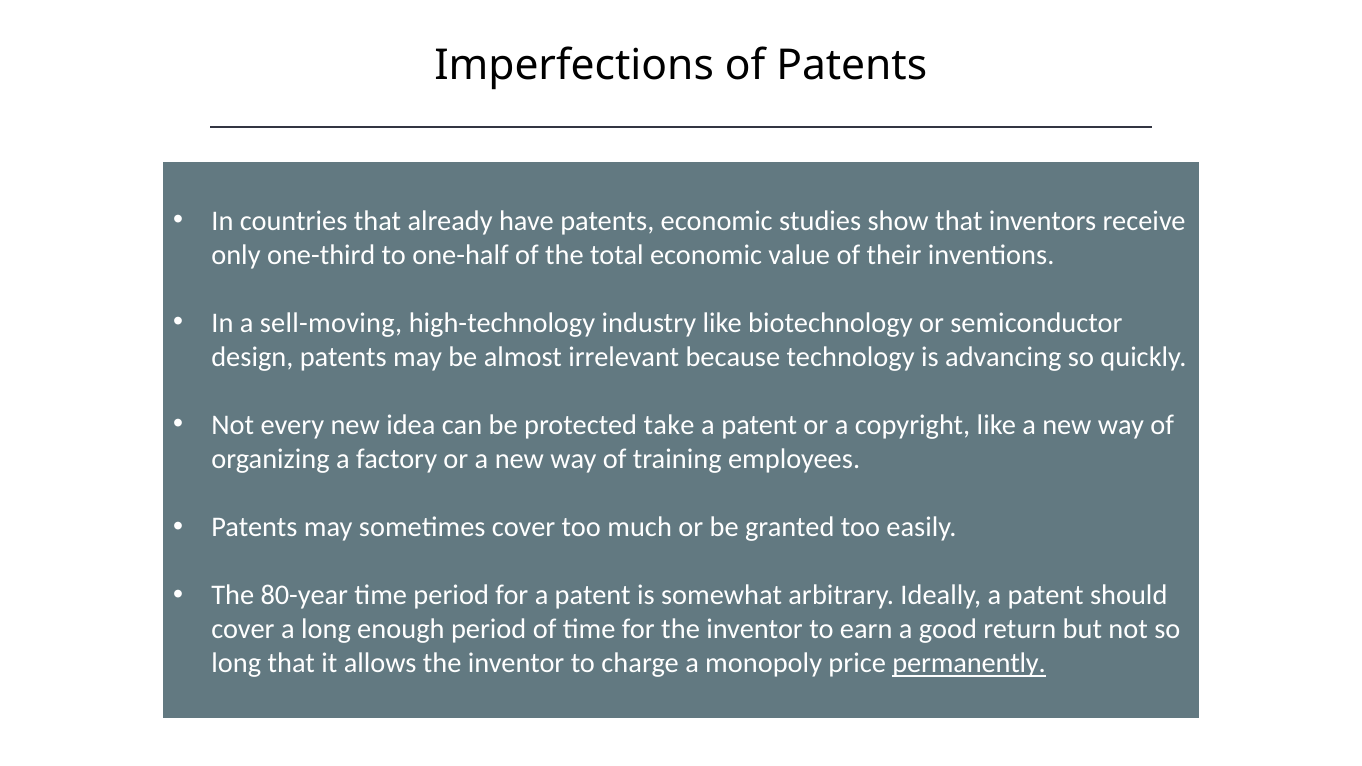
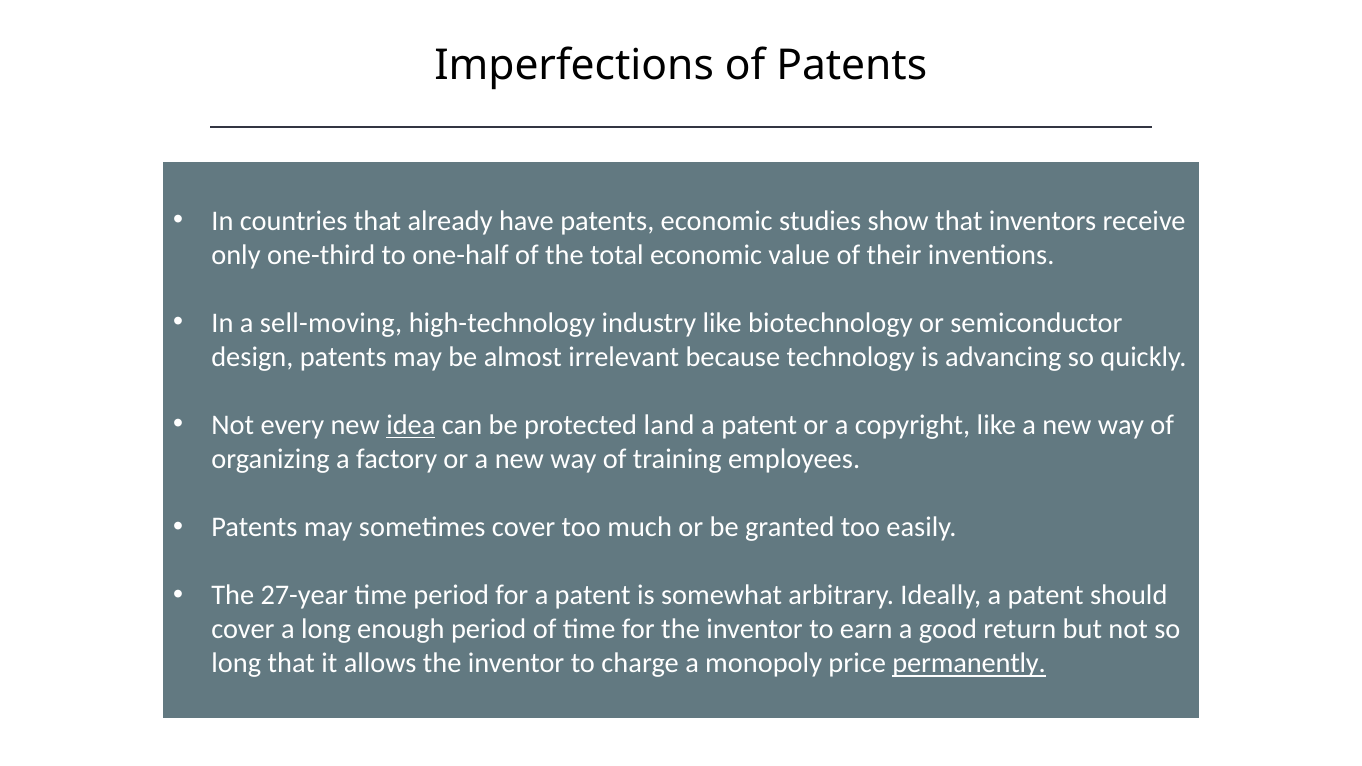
idea underline: none -> present
take: take -> land
80-year: 80-year -> 27-year
